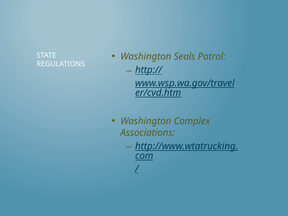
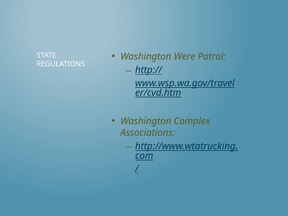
Seals: Seals -> Were
